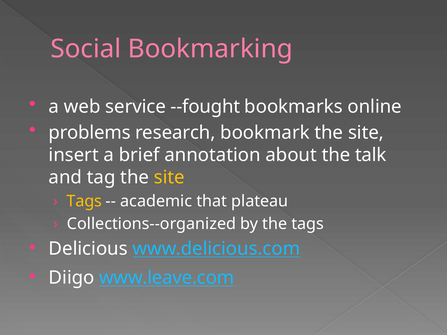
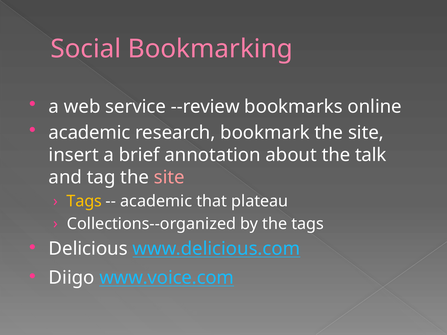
--fought: --fought -> --review
problems at (90, 133): problems -> academic
site at (169, 177) colour: yellow -> pink
www.leave.com: www.leave.com -> www.voice.com
